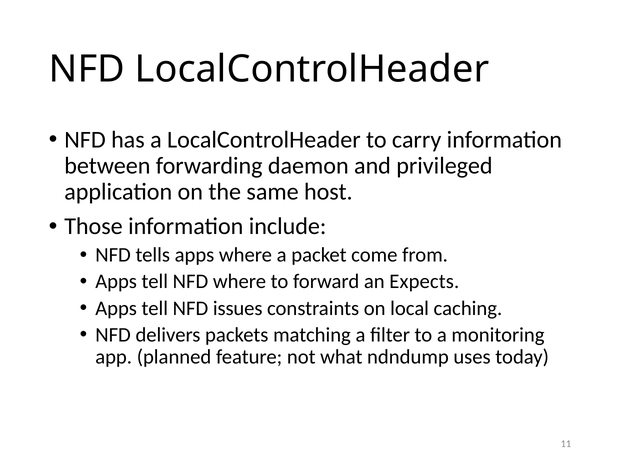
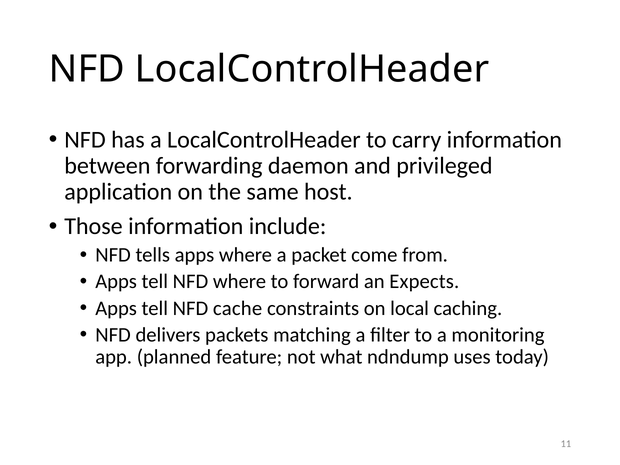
issues: issues -> cache
